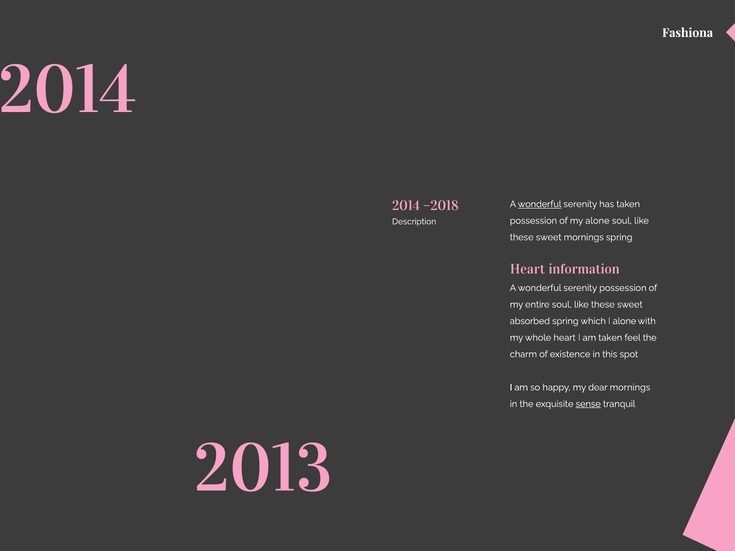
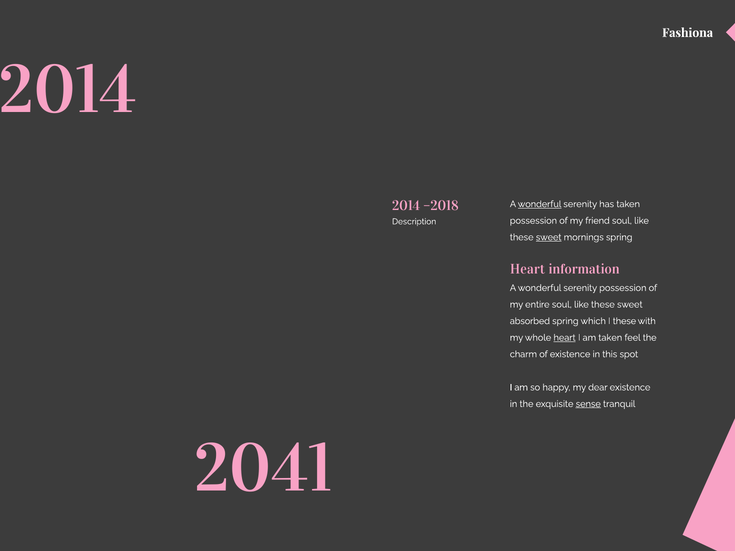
my alone: alone -> friend
sweet at (549, 237) underline: none -> present
I alone: alone -> these
heart at (565, 338) underline: none -> present
dear mornings: mornings -> existence
2013: 2013 -> 2041
